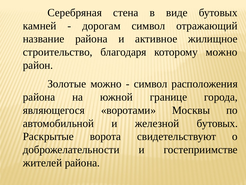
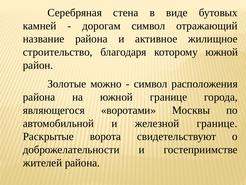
которому можно: можно -> южной
железной бутовых: бутовых -> границе
